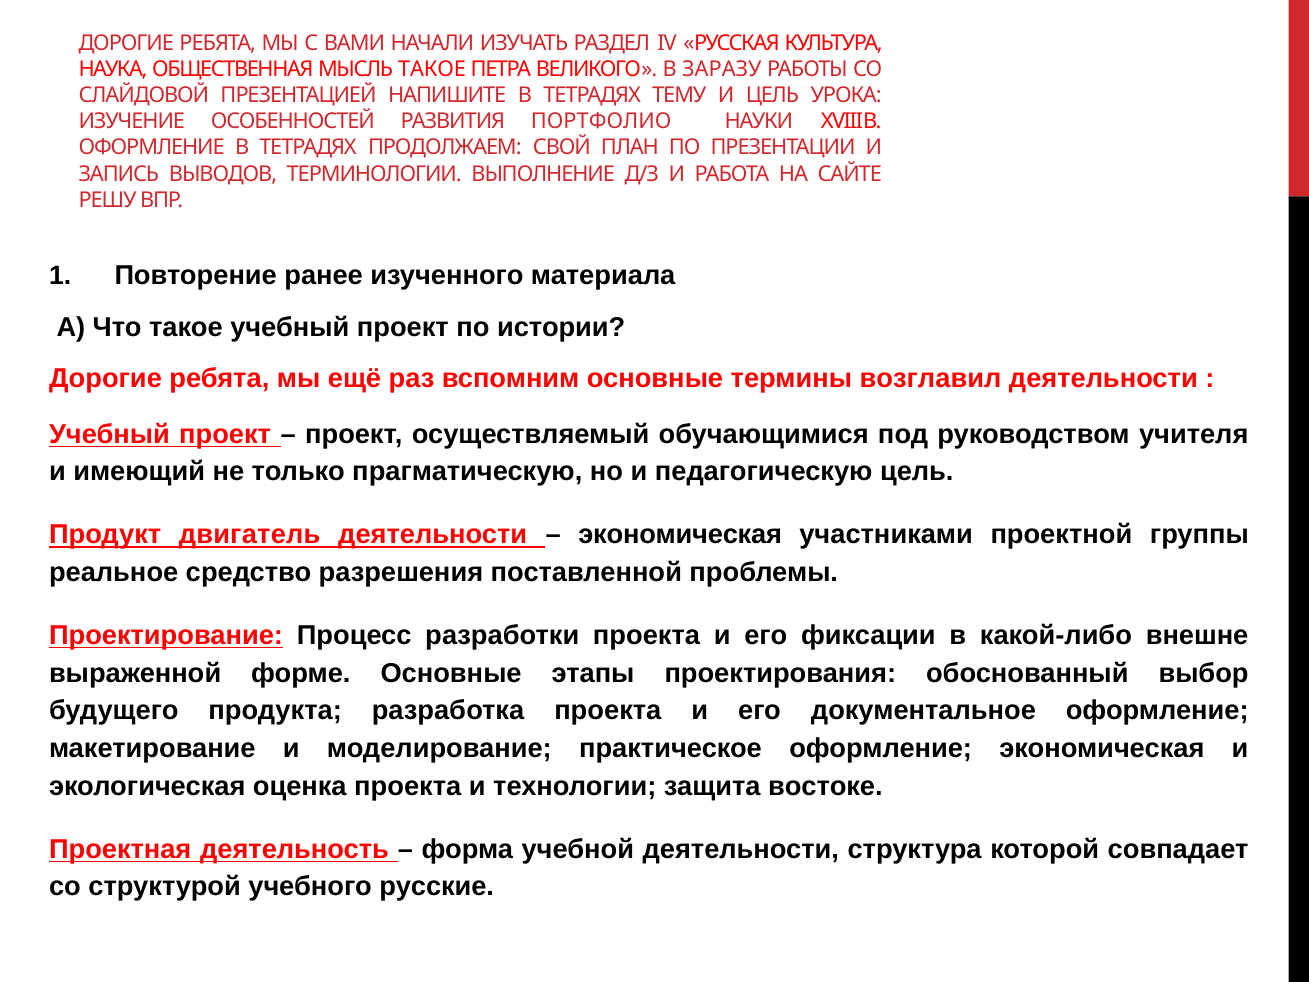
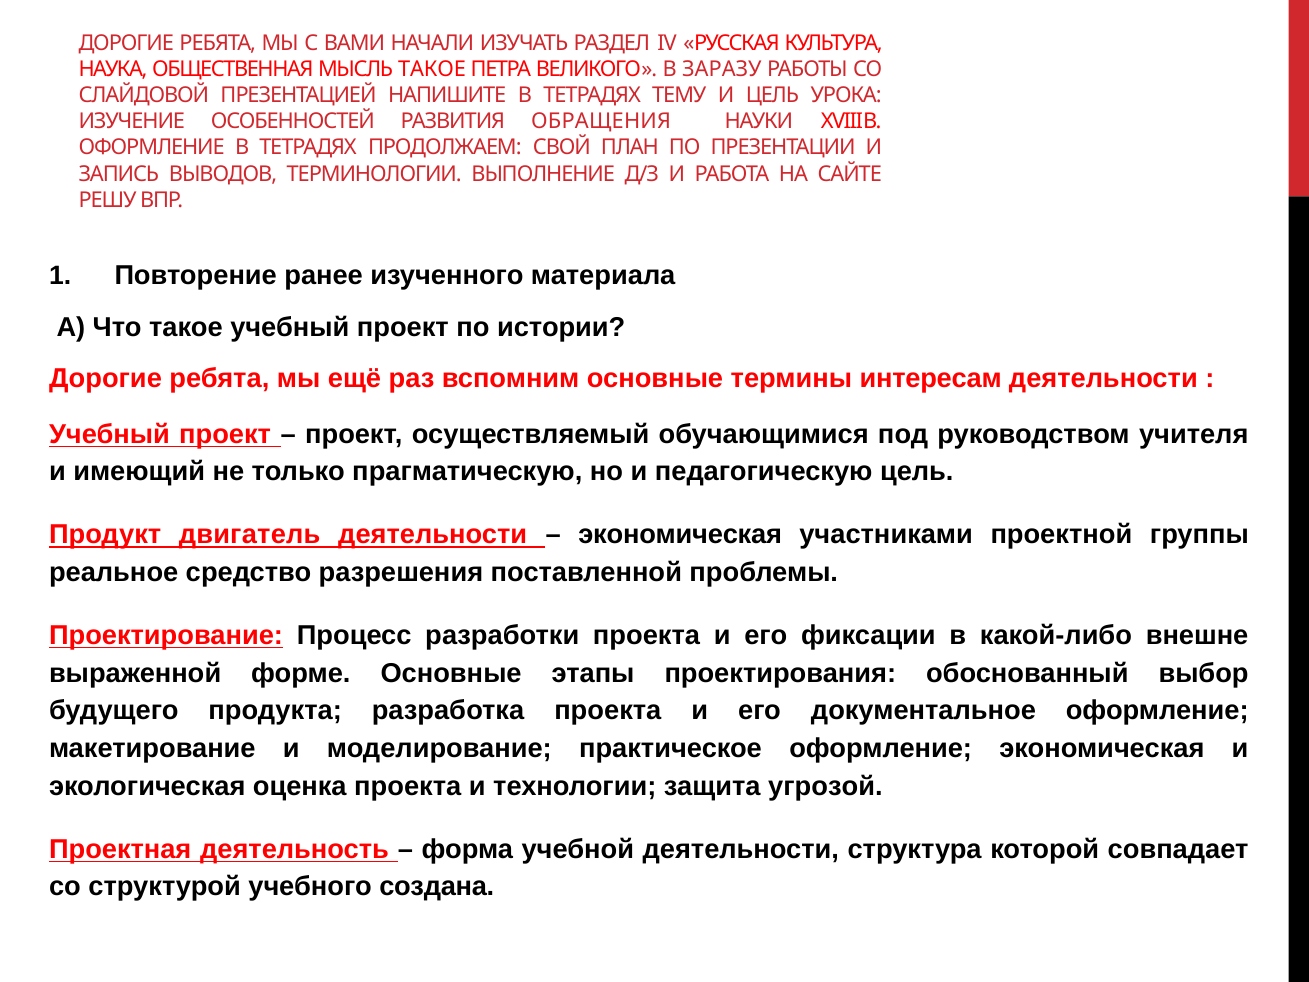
ПОРТФОЛИО: ПОРТФОЛИО -> ОБРАЩЕНИЯ
возглавил: возглавил -> интересам
востоке: востоке -> угрозой
русские: русские -> создана
